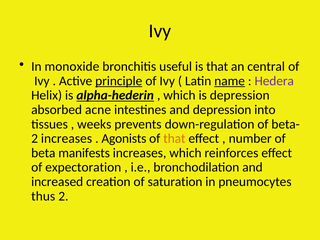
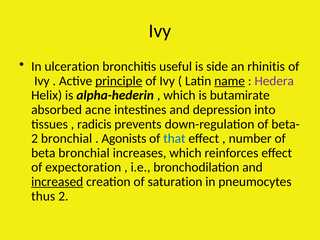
monoxide: monoxide -> ulceration
is that: that -> side
central: central -> rhinitis
alpha-hederin underline: present -> none
is depression: depression -> butamirate
weeks: weeks -> radicis
2 increases: increases -> bronchial
that at (174, 139) colour: orange -> blue
beta manifests: manifests -> bronchial
increased underline: none -> present
